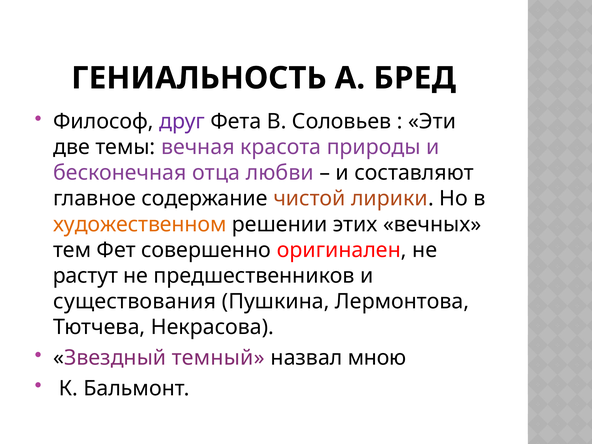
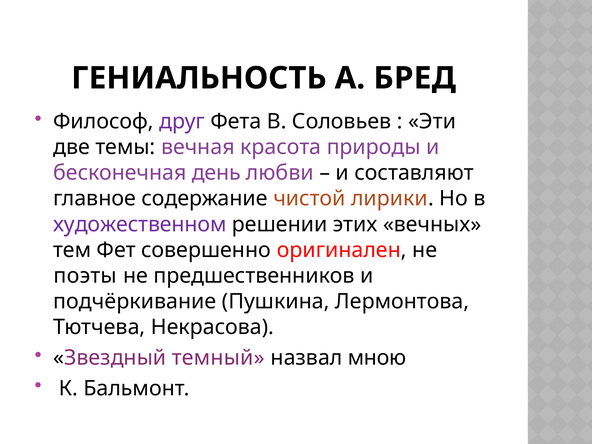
отца: отца -> день
художественном colour: orange -> purple
растут: растут -> поэты
существования: существования -> подчёркивание
